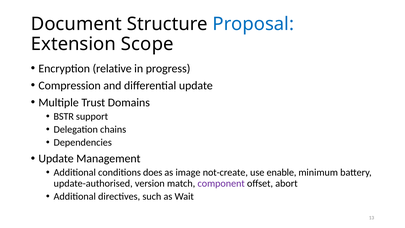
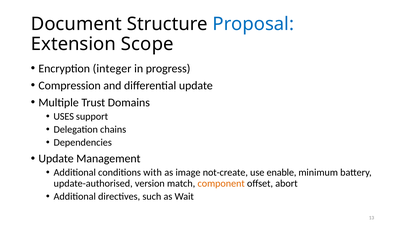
relative: relative -> integer
BSTR: BSTR -> USES
does: does -> with
component colour: purple -> orange
